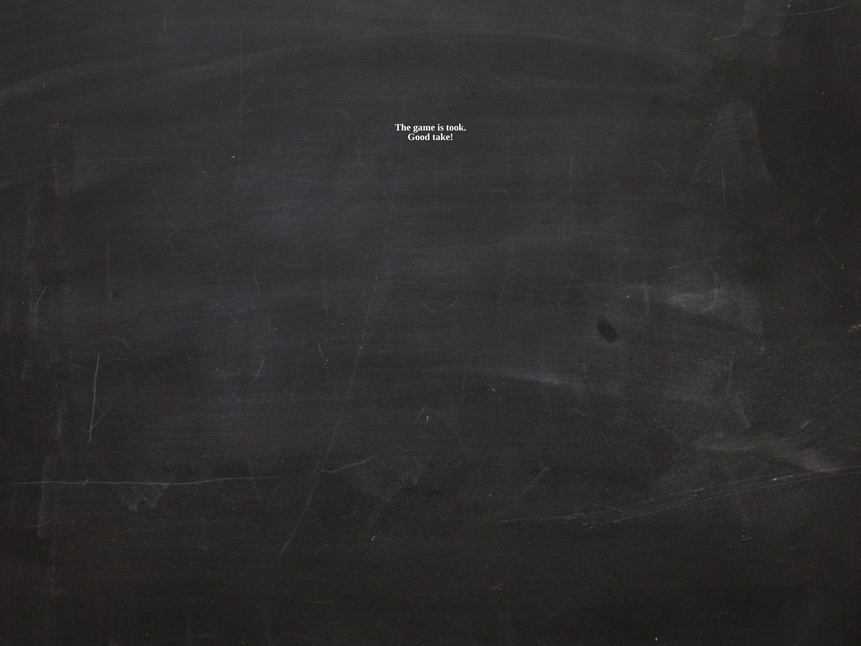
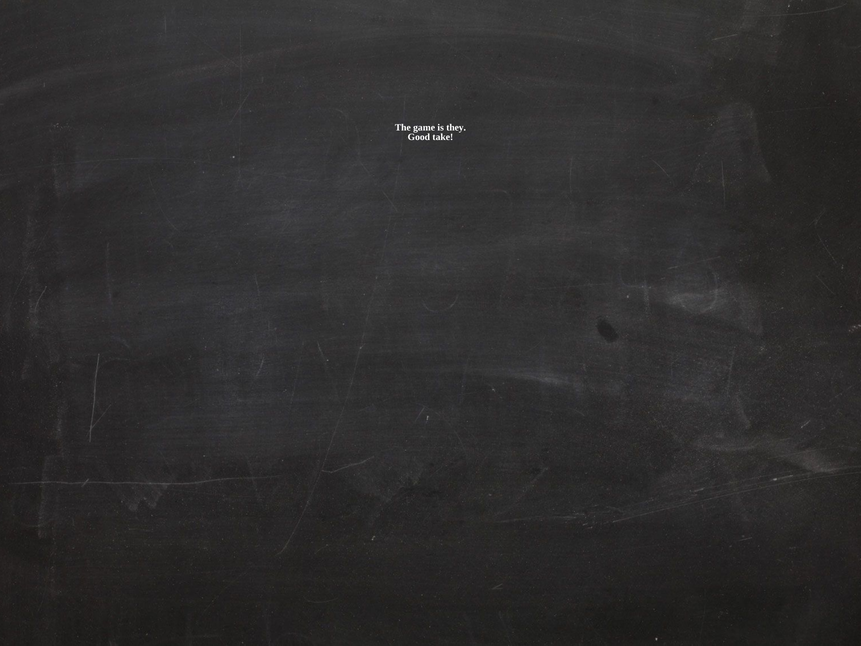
took: took -> they
